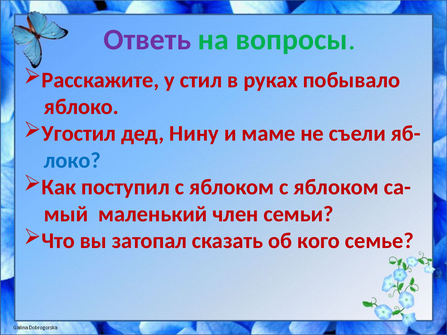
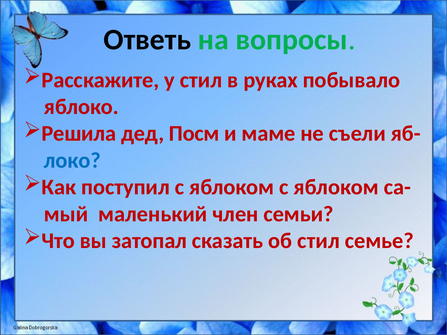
Ответь colour: purple -> black
Угостил: Угостил -> Решила
Нину: Нину -> Посм
об кого: кого -> стил
